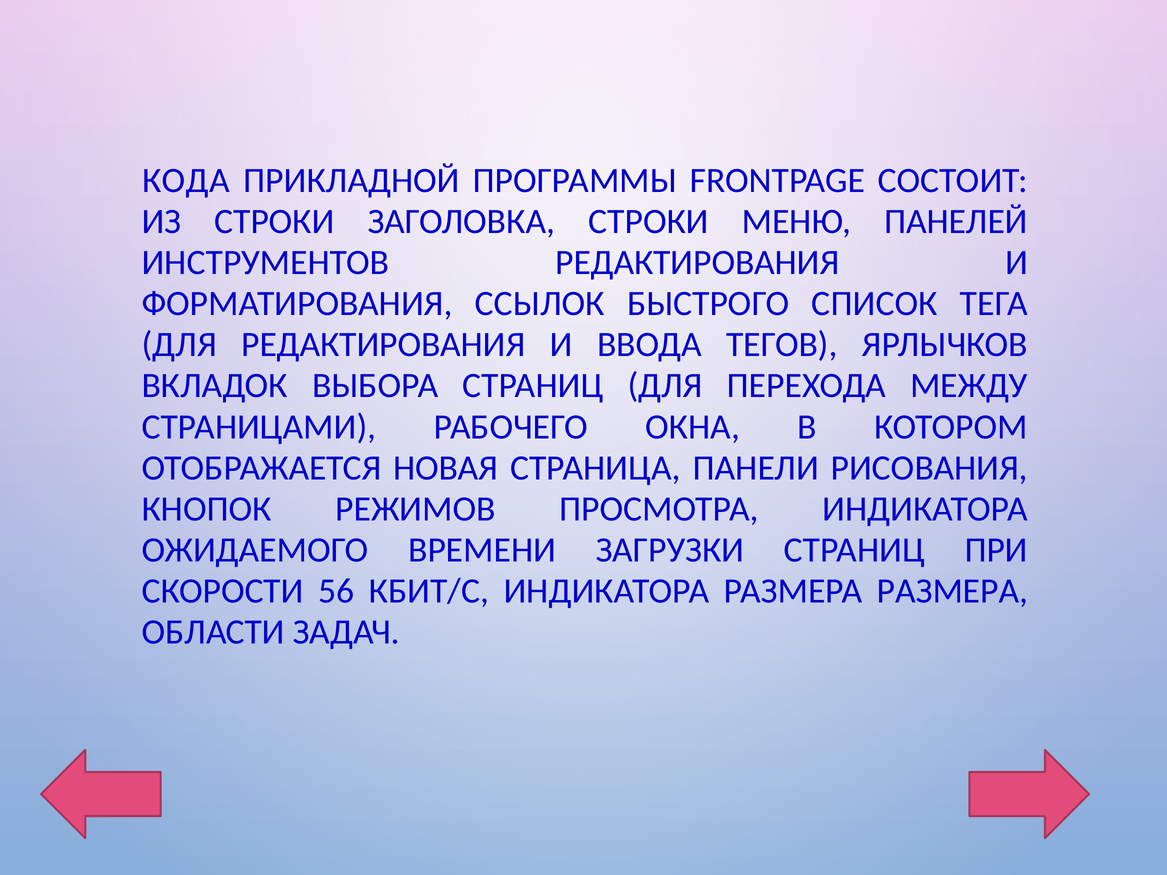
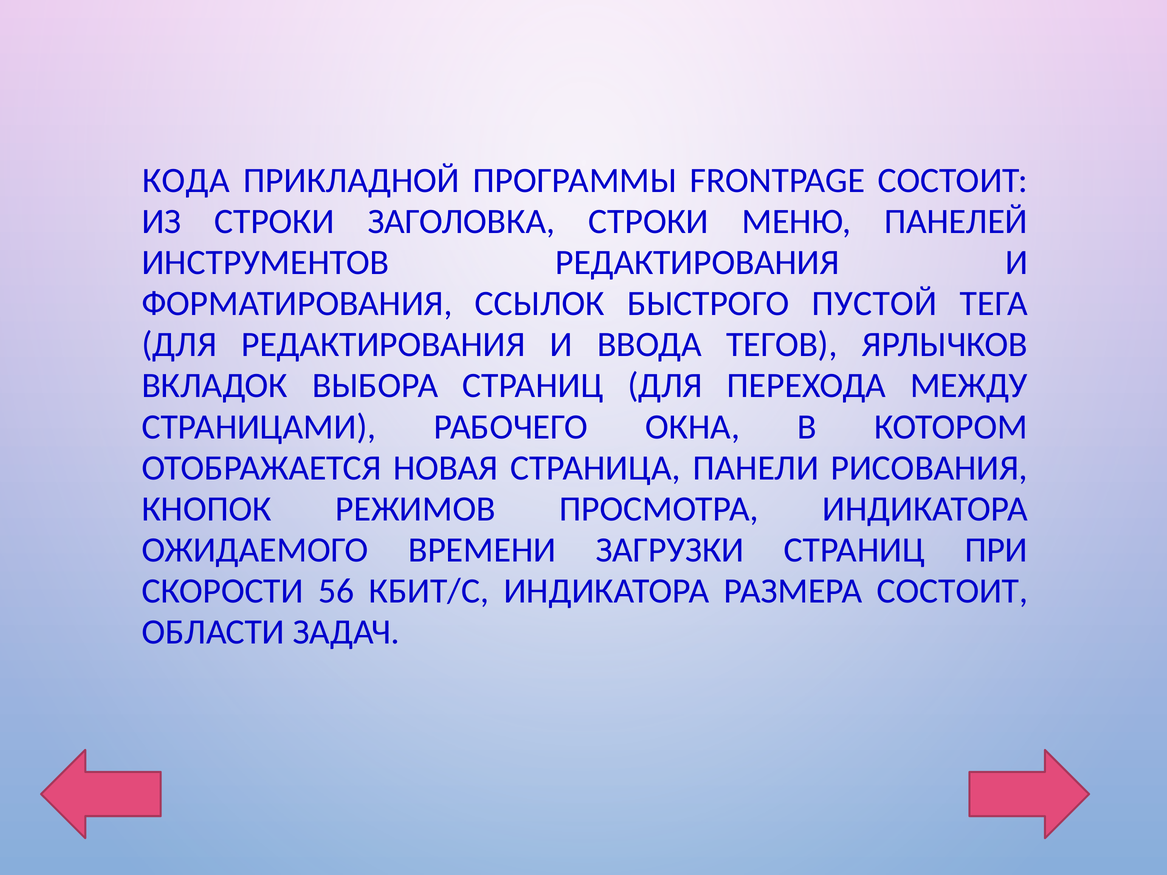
СПИСОК: СПИСОК -> ПУСТОЙ
РАЗМЕРА РАЗМЕРА: РАЗМЕРА -> СОСТОИТ
